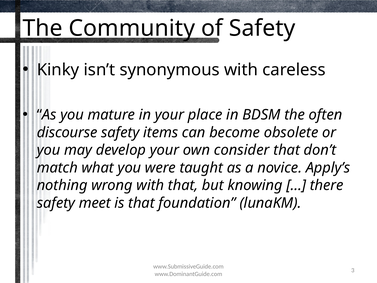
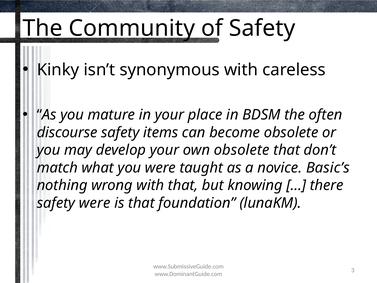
own consider: consider -> obsolete
Apply’s: Apply’s -> Basic’s
safety meet: meet -> were
